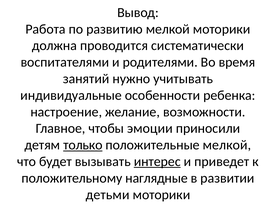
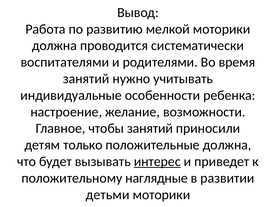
чтобы эмоции: эмоции -> занятий
только underline: present -> none
положительные мелкой: мелкой -> должна
